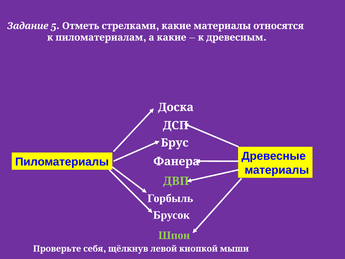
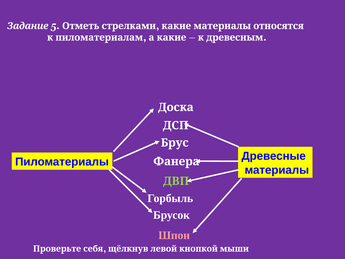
Шпон colour: light green -> pink
